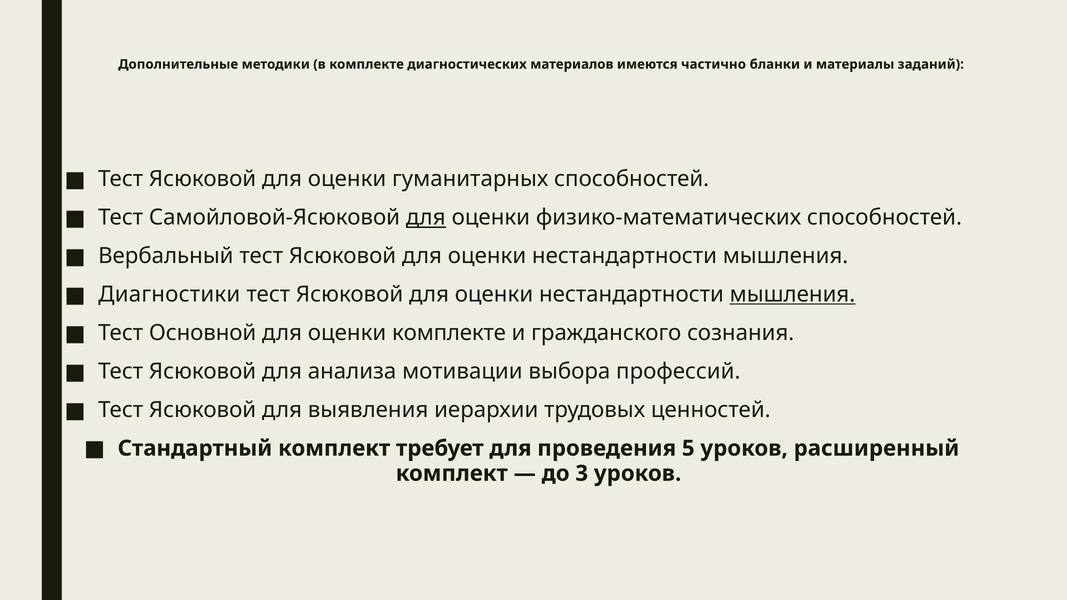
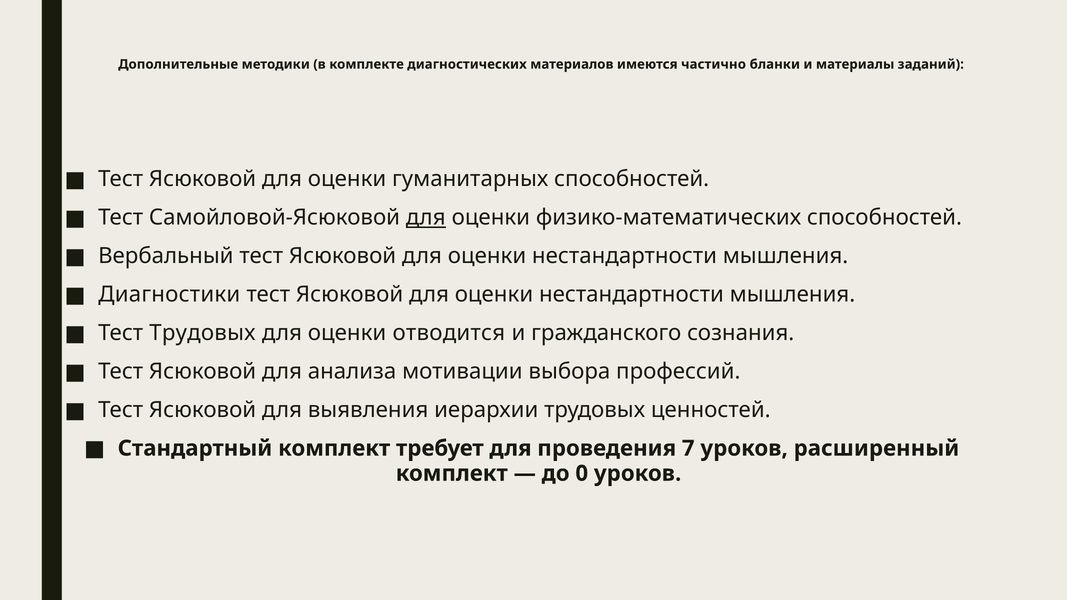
мышления at (792, 295) underline: present -> none
Тест Основной: Основной -> Трудовых
оценки комплекте: комплекте -> отводится
5: 5 -> 7
3: 3 -> 0
